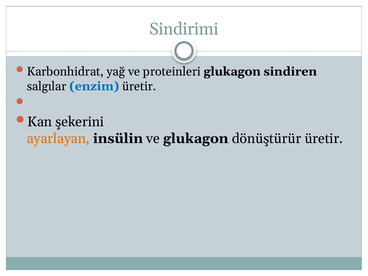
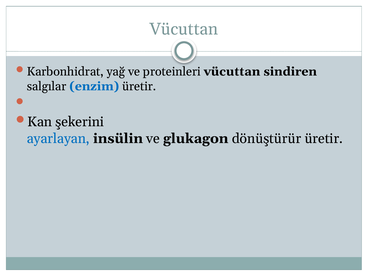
Sindirimi at (184, 29): Sindirimi -> Vücuttan
proteinleri glukagon: glukagon -> vücuttan
ayarlayan colour: orange -> blue
